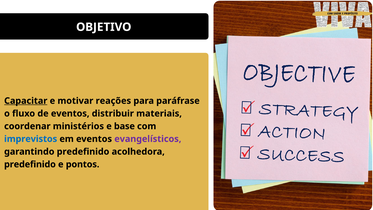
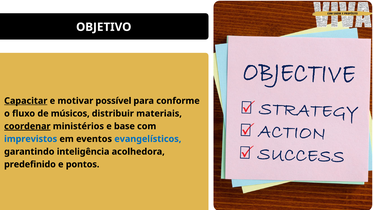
reações: reações -> possível
paráfrase: paráfrase -> conforme
de eventos: eventos -> músicos
coordenar underline: none -> present
evangelísticos colour: purple -> blue
garantindo predefinido: predefinido -> inteligência
